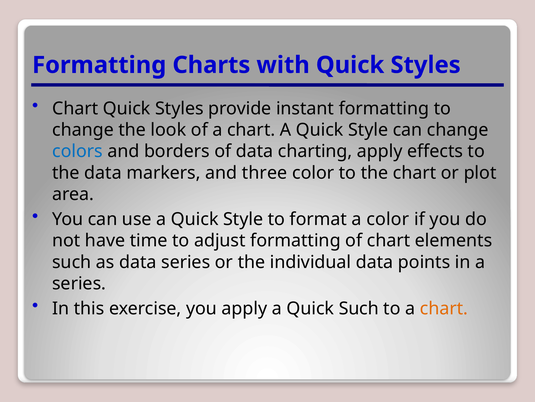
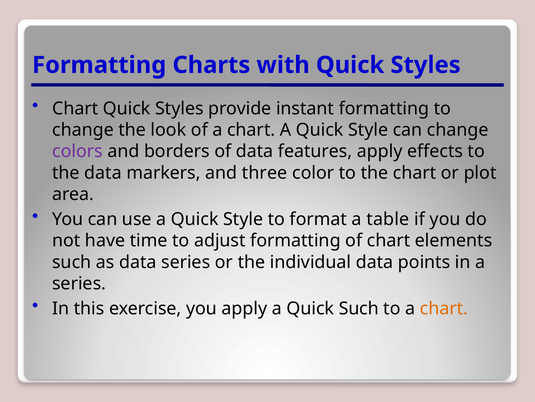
colors colour: blue -> purple
charting: charting -> features
a color: color -> table
